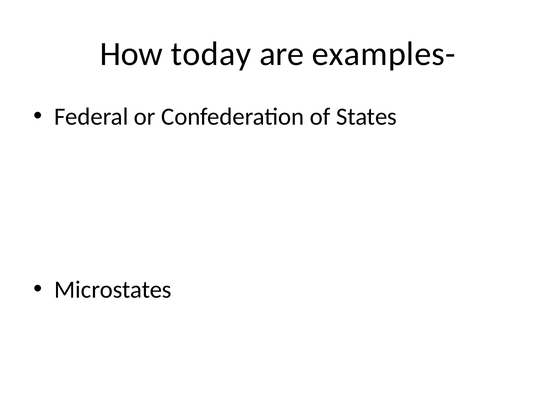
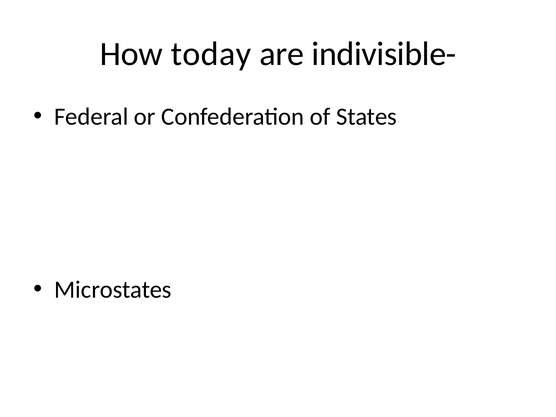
examples-: examples- -> indivisible-
